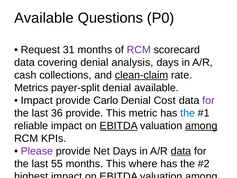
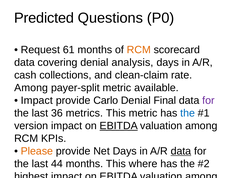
Available at (44, 18): Available -> Predicted
31: 31 -> 61
RCM at (139, 50) colour: purple -> orange
clean-claim underline: present -> none
Metrics at (31, 88): Metrics -> Among
payer-split denial: denial -> metric
Denial Cost: Cost -> Final
36 provide: provide -> metrics
reliable: reliable -> version
among at (201, 126) underline: present -> none
Please at (37, 151) colour: purple -> orange
55: 55 -> 44
